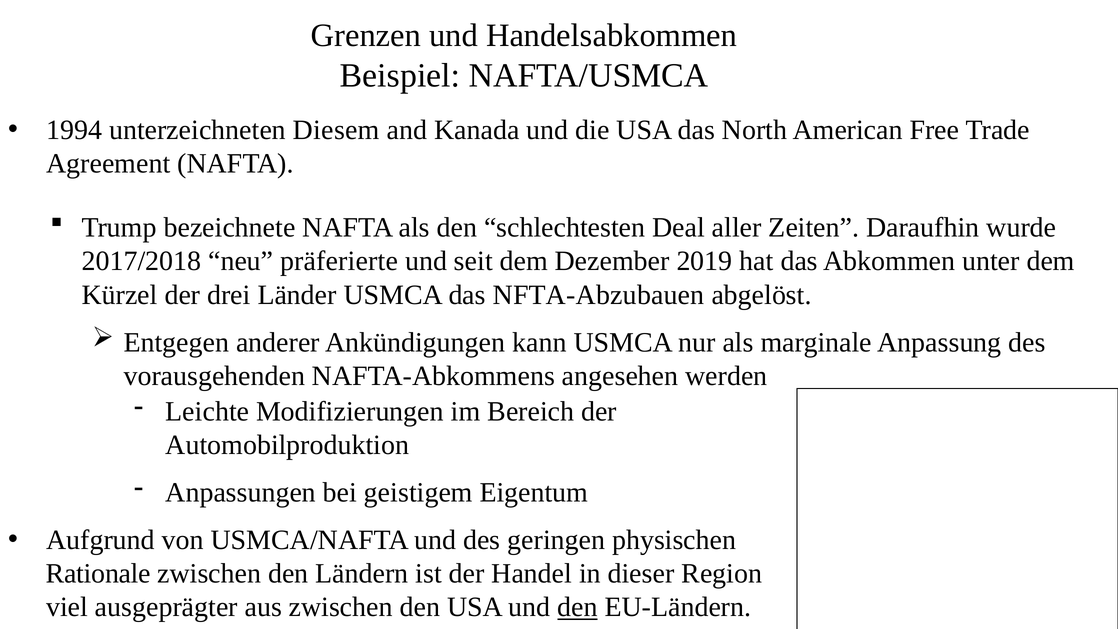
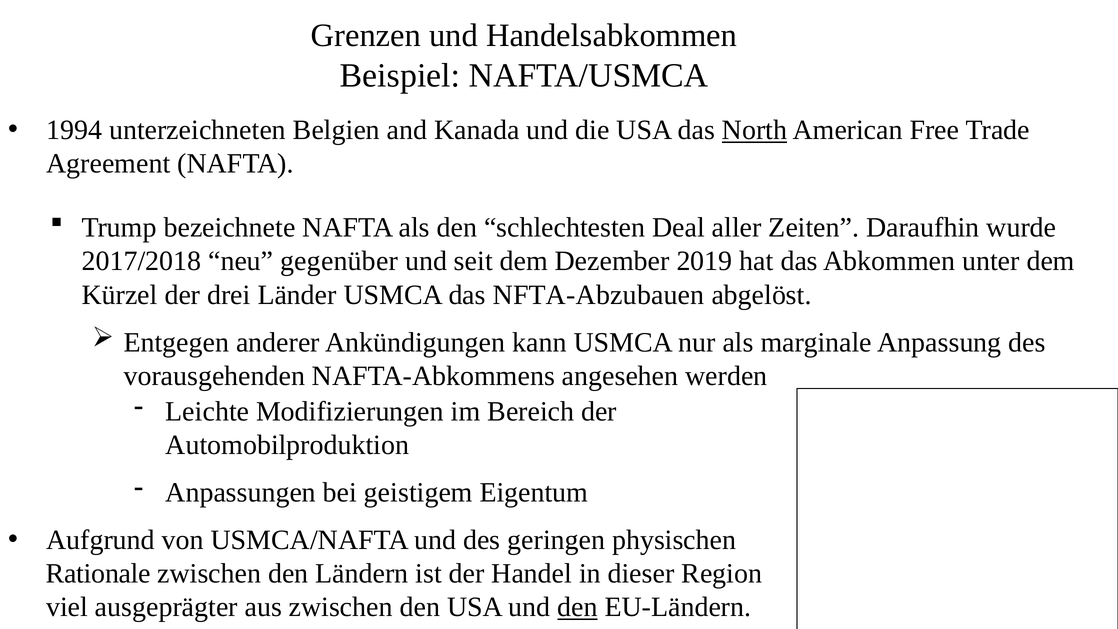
Diesem: Diesem -> Belgien
North underline: none -> present
präferierte: präferierte -> gegenüber
